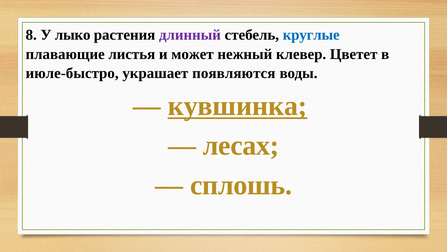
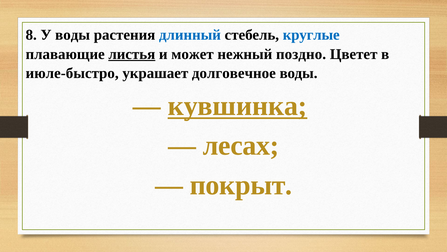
У лыко: лыко -> воды
длинный colour: purple -> blue
листья underline: none -> present
клевер: клевер -> поздно
появляются: появляются -> долговечное
сплошь: сплошь -> покрыт
